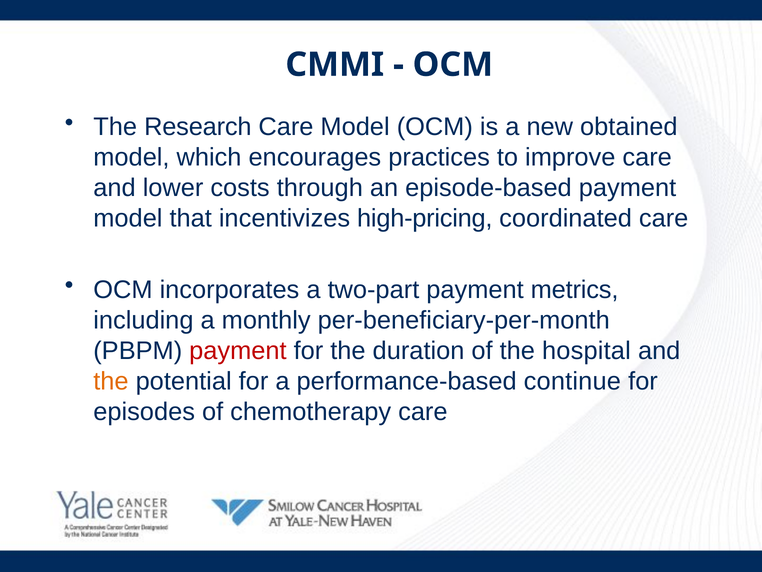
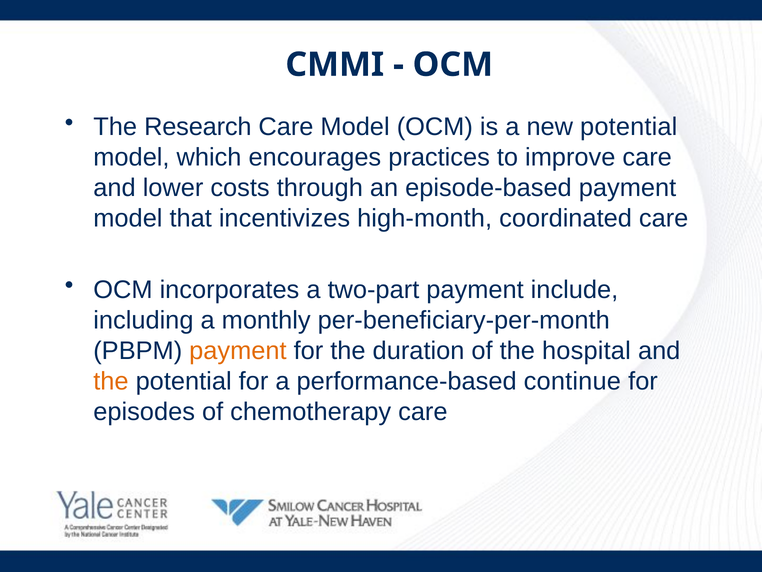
new obtained: obtained -> potential
high-pricing: high-pricing -> high-month
metrics: metrics -> include
payment at (238, 350) colour: red -> orange
